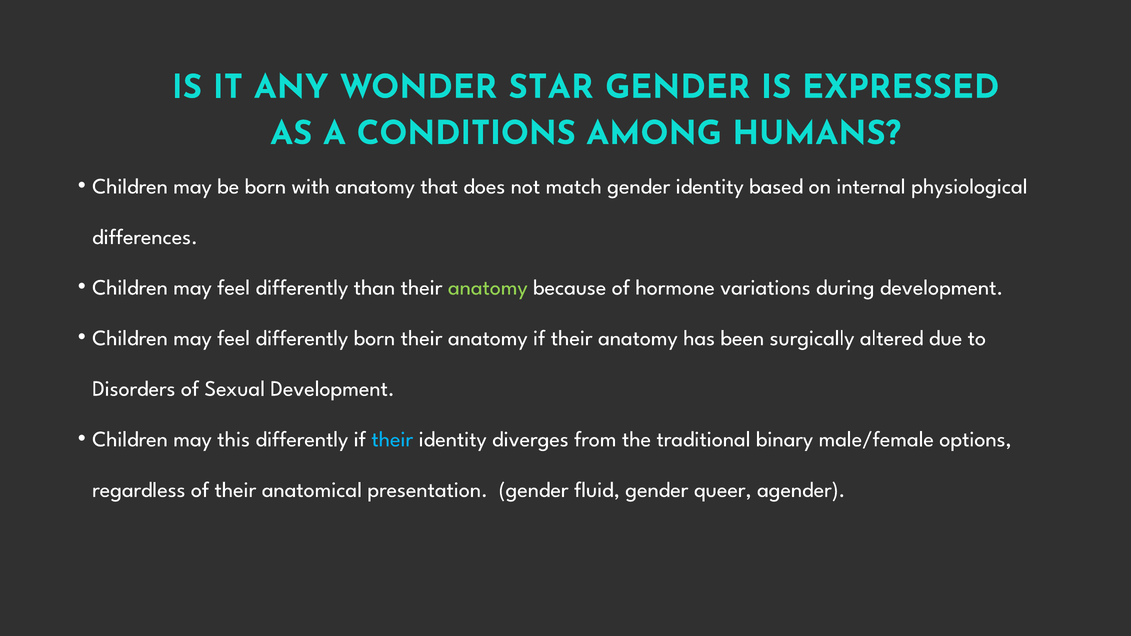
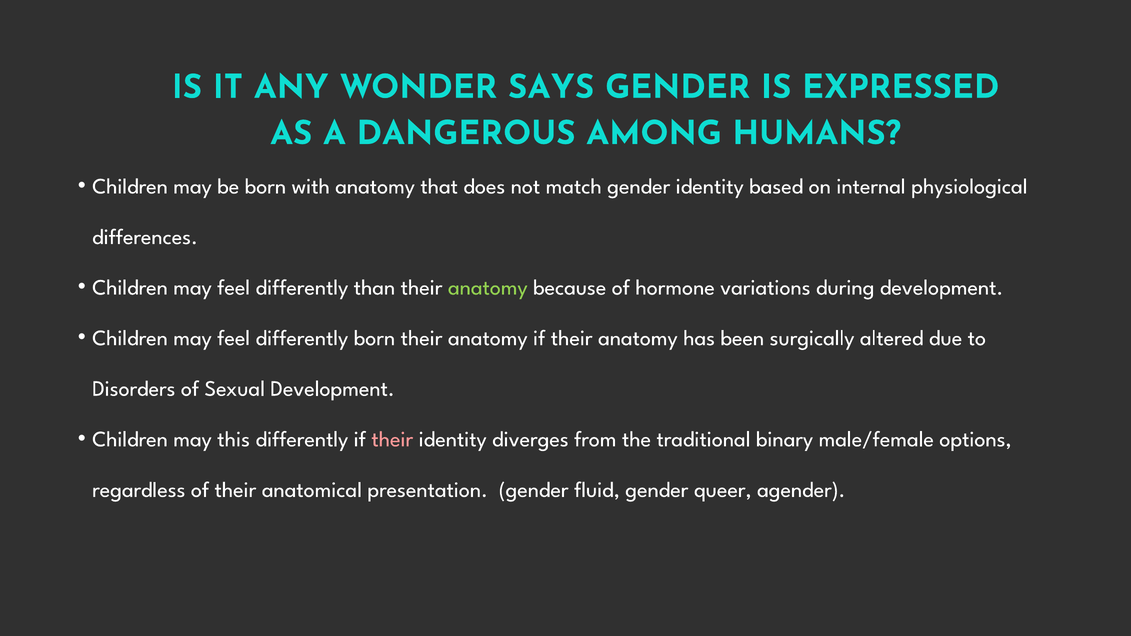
STAR: STAR -> SAYS
CONDITIONS: CONDITIONS -> DANGEROUS
their at (392, 439) colour: light blue -> pink
